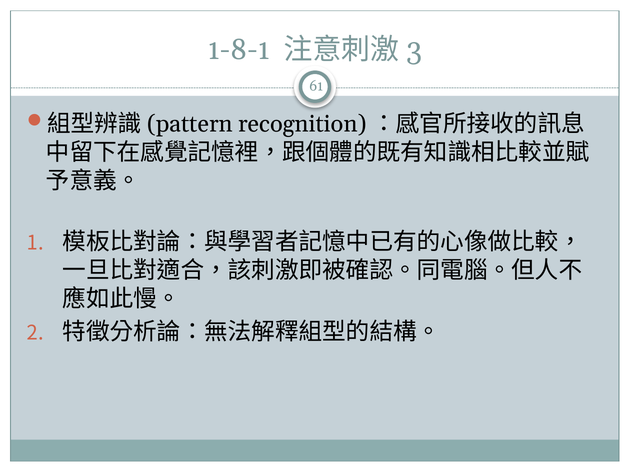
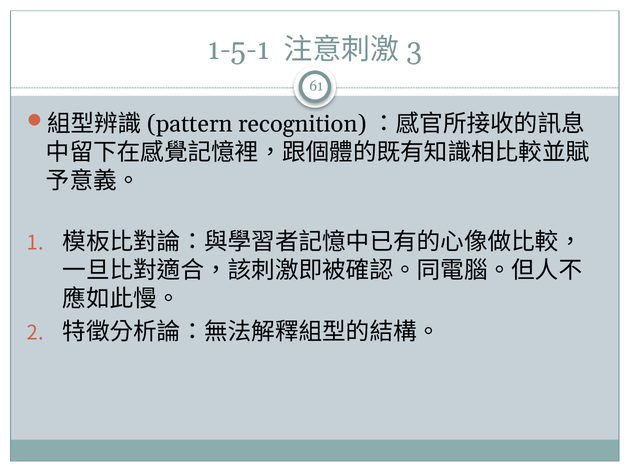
1-8-1: 1-8-1 -> 1-5-1
